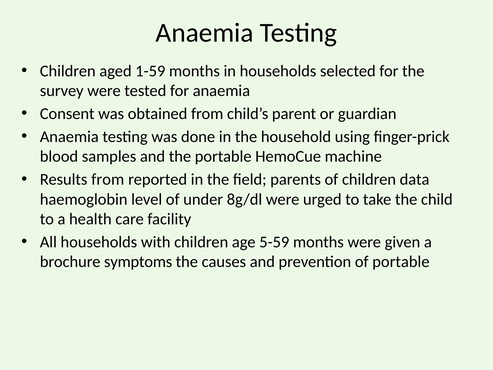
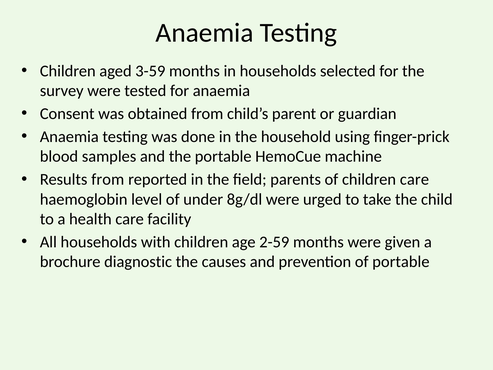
1-59: 1-59 -> 3-59
children data: data -> care
5-59: 5-59 -> 2-59
symptoms: symptoms -> diagnostic
